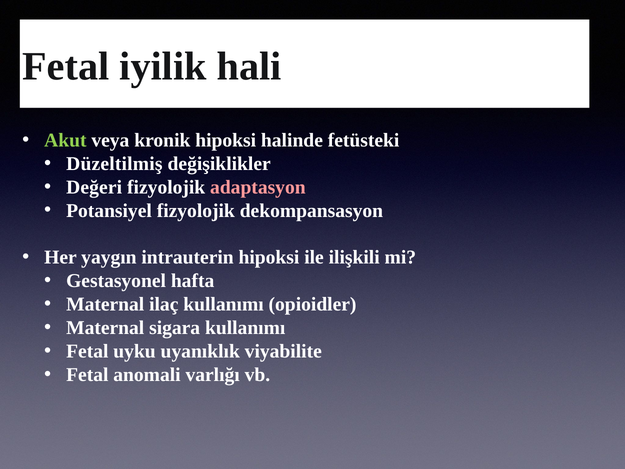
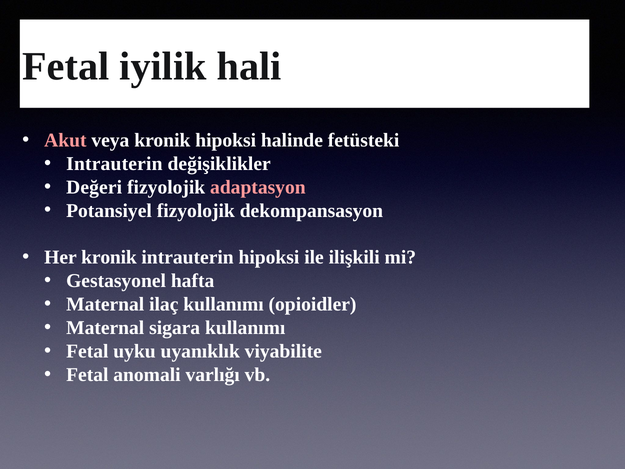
Akut colour: light green -> pink
Düzeltilmiş at (114, 164): Düzeltilmiş -> Intrauterin
Her yaygın: yaygın -> kronik
